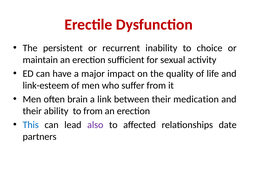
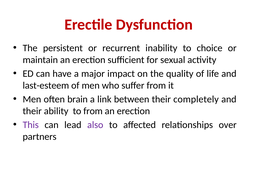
link-esteem: link-esteem -> last-esteem
medication: medication -> completely
This colour: blue -> purple
date: date -> over
